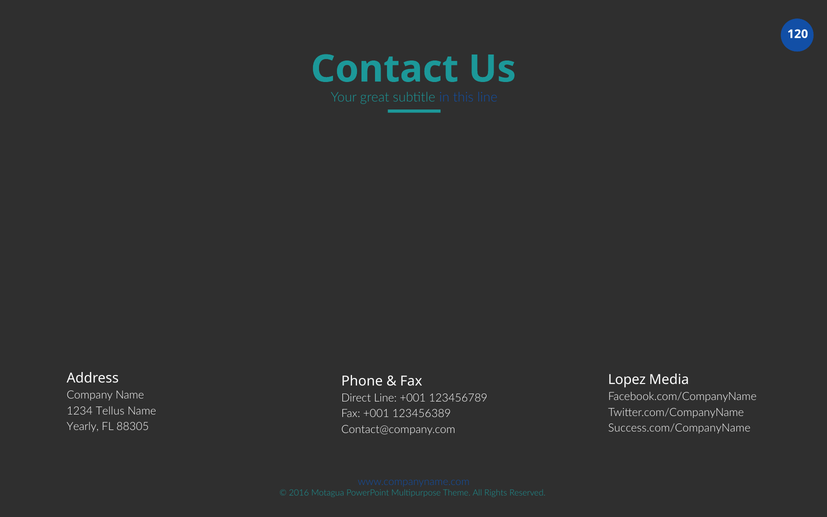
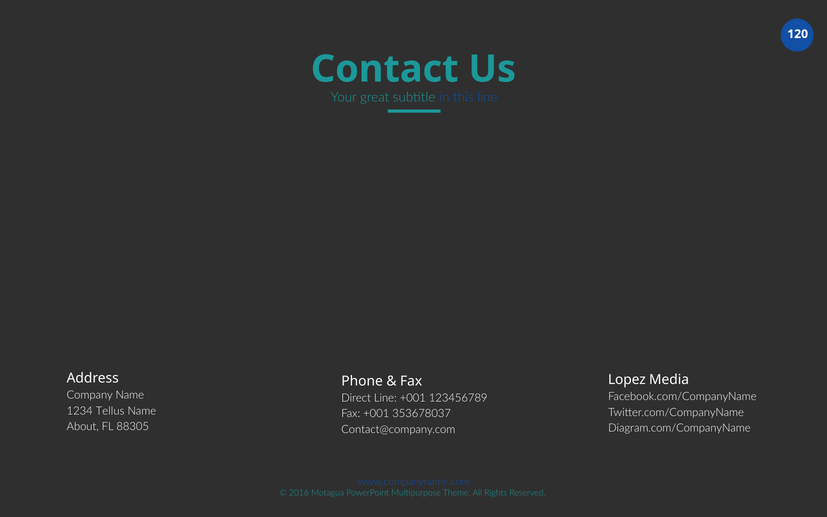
123456389: 123456389 -> 353678037
Yearly: Yearly -> About
Success.com/CompanyName: Success.com/CompanyName -> Diagram.com/CompanyName
